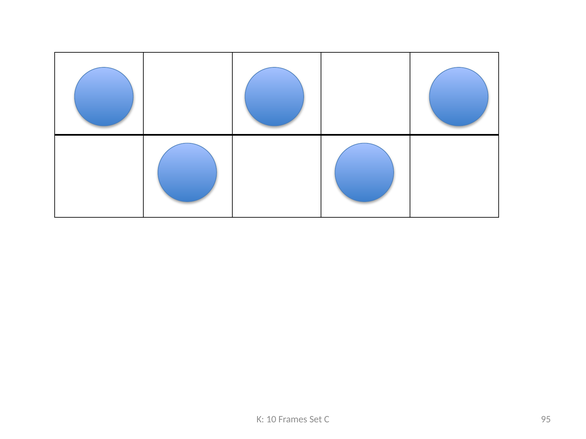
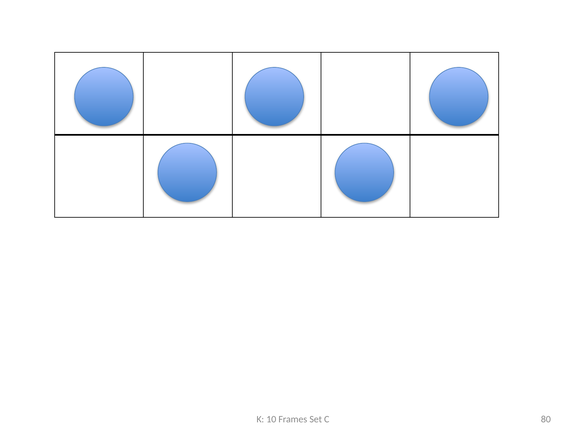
95: 95 -> 80
